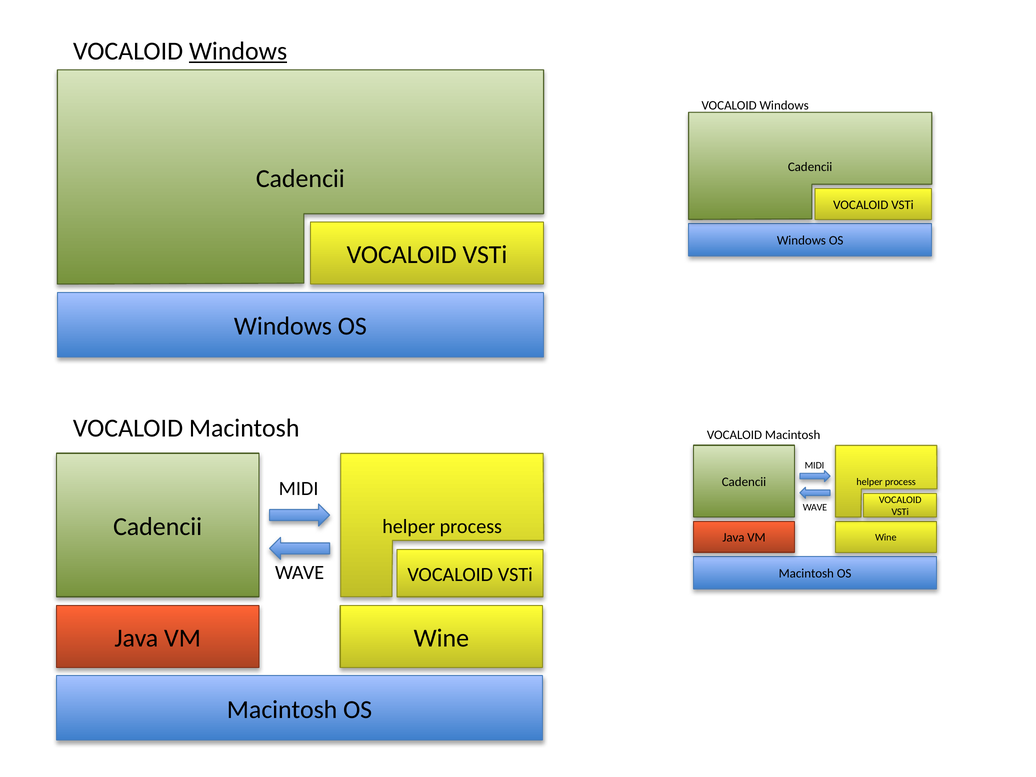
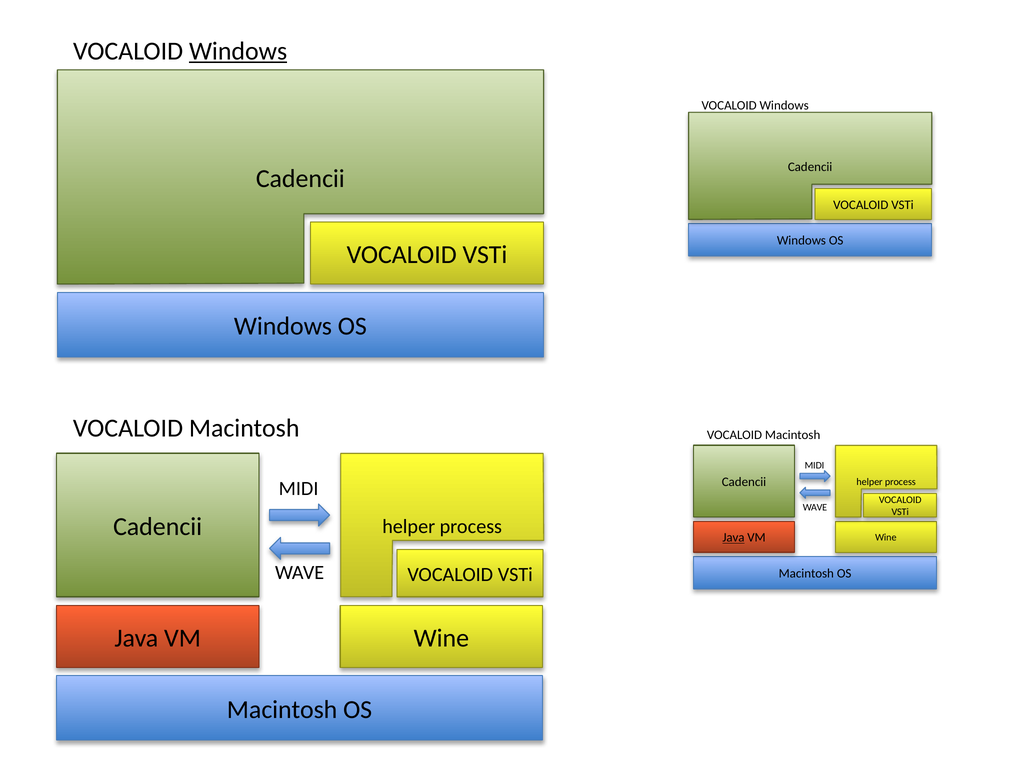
Java at (733, 538) underline: none -> present
